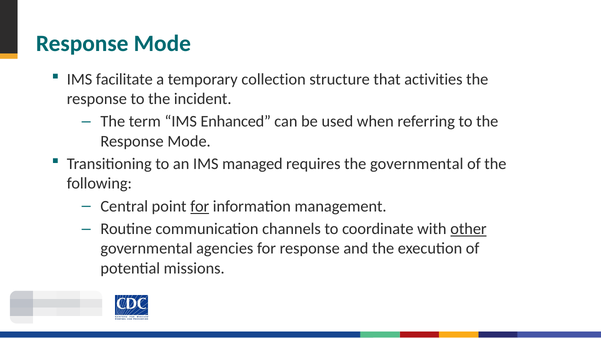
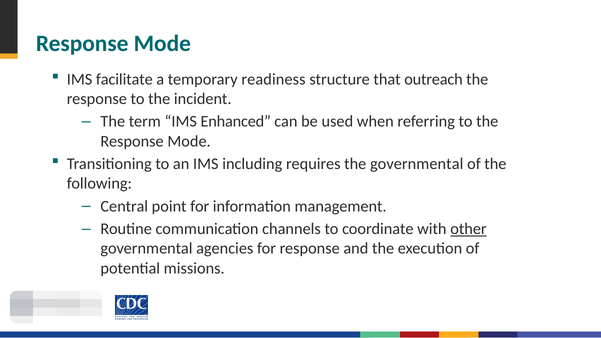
collection: collection -> readiness
activities: activities -> outreach
managed: managed -> including
for at (200, 206) underline: present -> none
